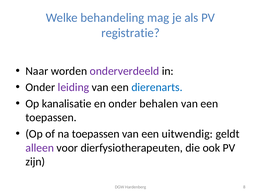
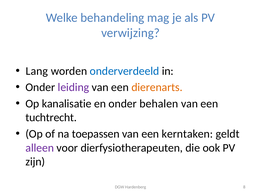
registratie: registratie -> verwijzing
Naar: Naar -> Lang
onderverdeeld colour: purple -> blue
dierenarts colour: blue -> orange
toepassen at (51, 117): toepassen -> tuchtrecht
uitwendig: uitwendig -> kerntaken
